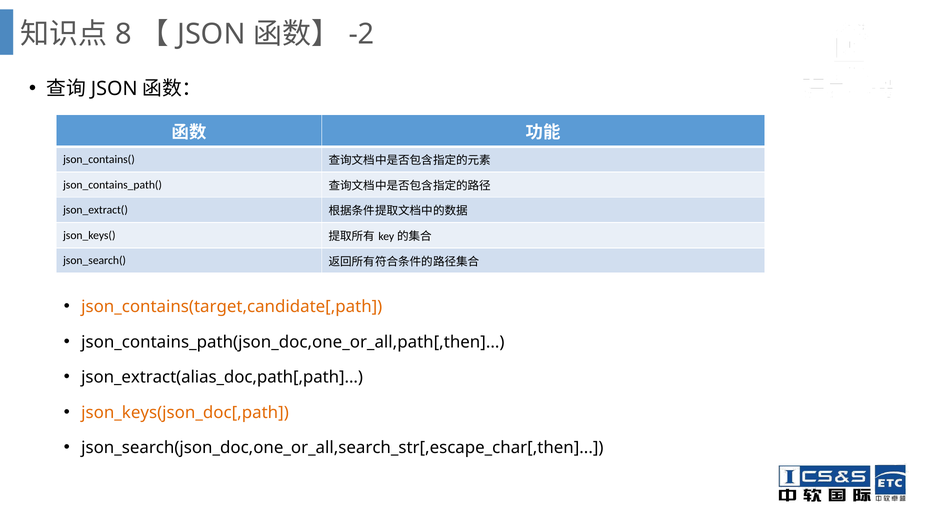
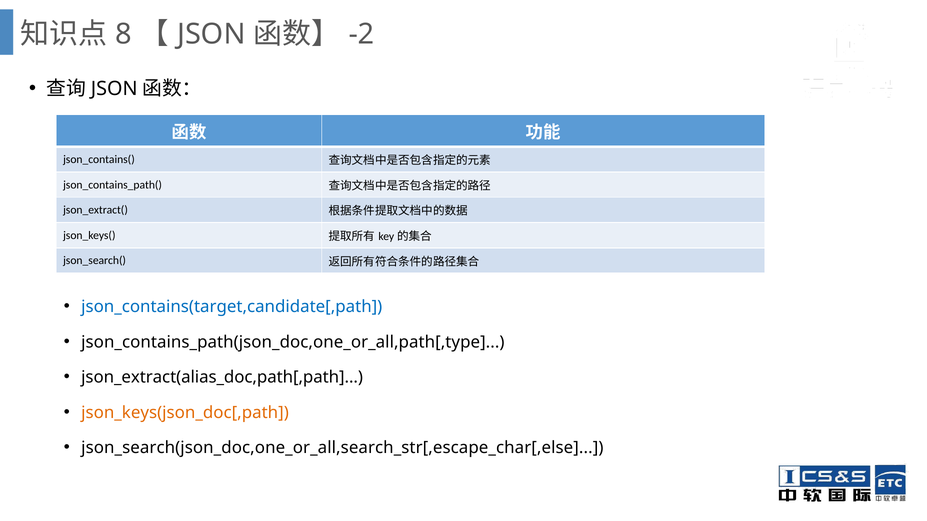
json_contains(target,candidate[,path colour: orange -> blue
json_contains_path(json_doc,one_or_all,path[,then: json_contains_path(json_doc,one_or_all,path[,then -> json_contains_path(json_doc,one_or_all,path[,type
json_search(json_doc,one_or_all,search_str[,escape_char[,then: json_search(json_doc,one_or_all,search_str[,escape_char[,then -> json_search(json_doc,one_or_all,search_str[,escape_char[,else
